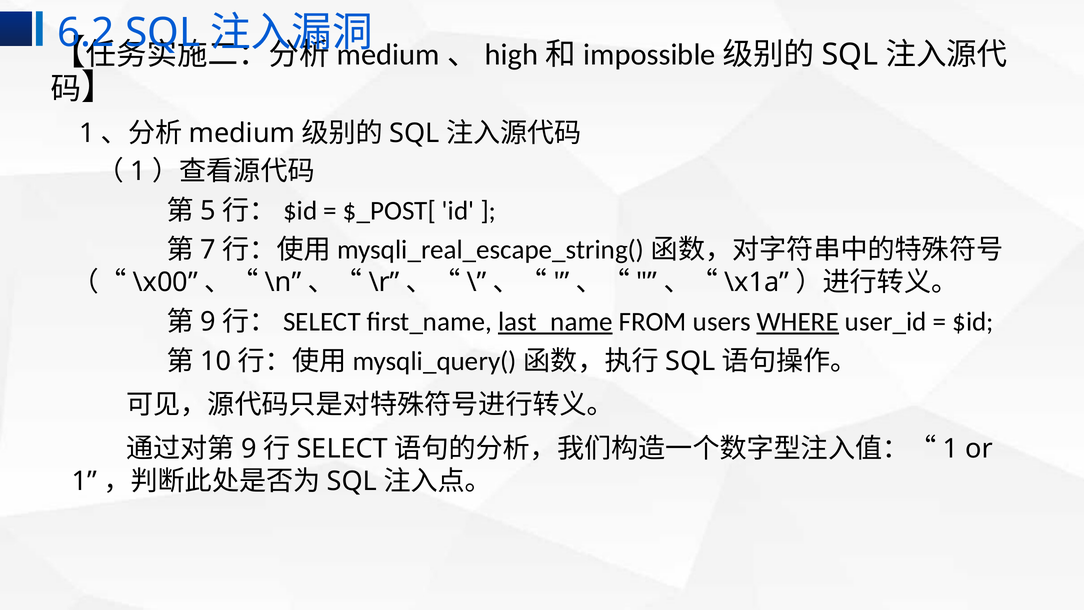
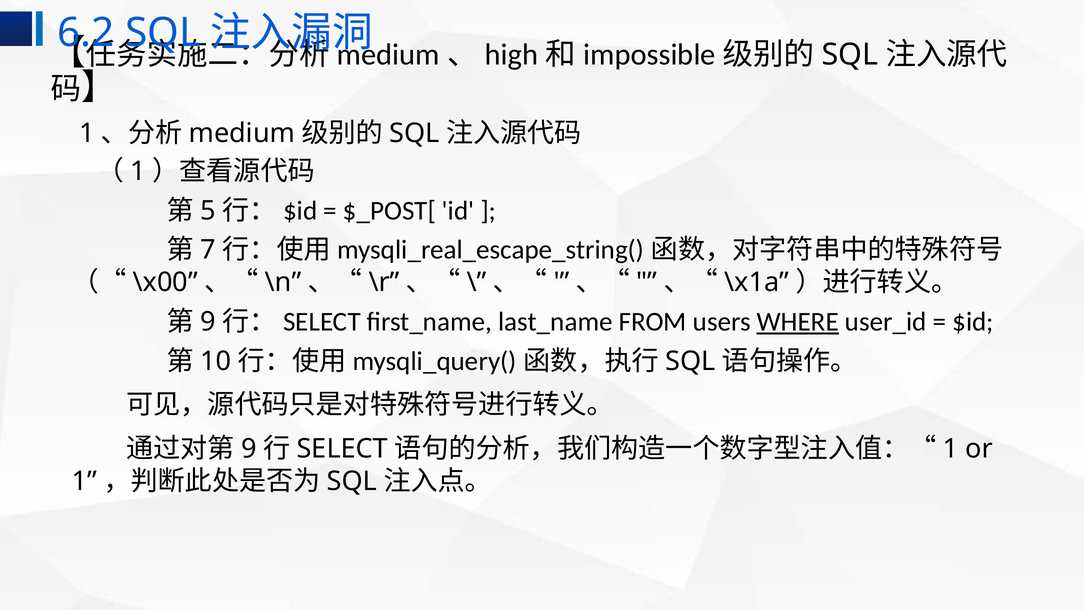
last_name underline: present -> none
